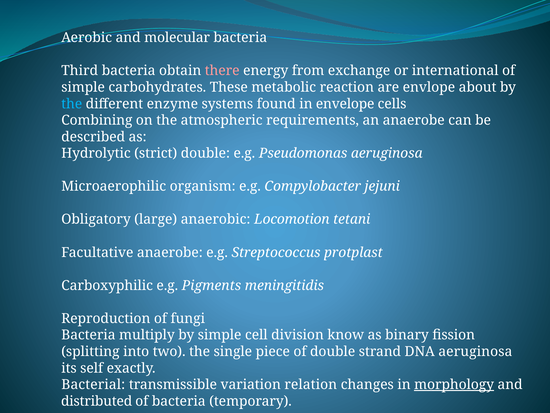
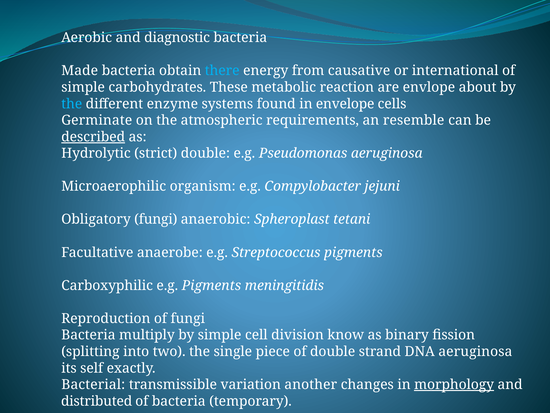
molecular: molecular -> diagnostic
Third: Third -> Made
there colour: pink -> light blue
exchange: exchange -> causative
Combining: Combining -> Germinate
an anaerobe: anaerobe -> resemble
described underline: none -> present
Obligatory large: large -> fungi
Locomotion: Locomotion -> Spheroplast
Streptococcus protplast: protplast -> pigments
relation: relation -> another
